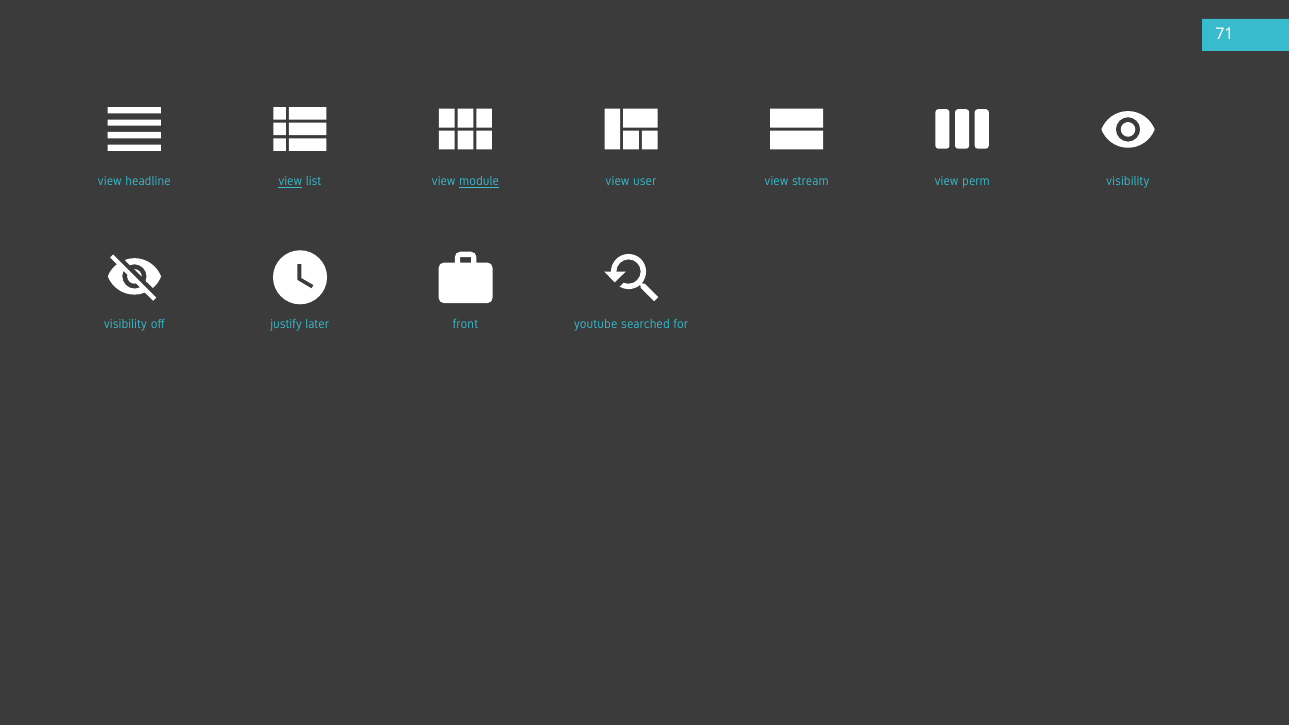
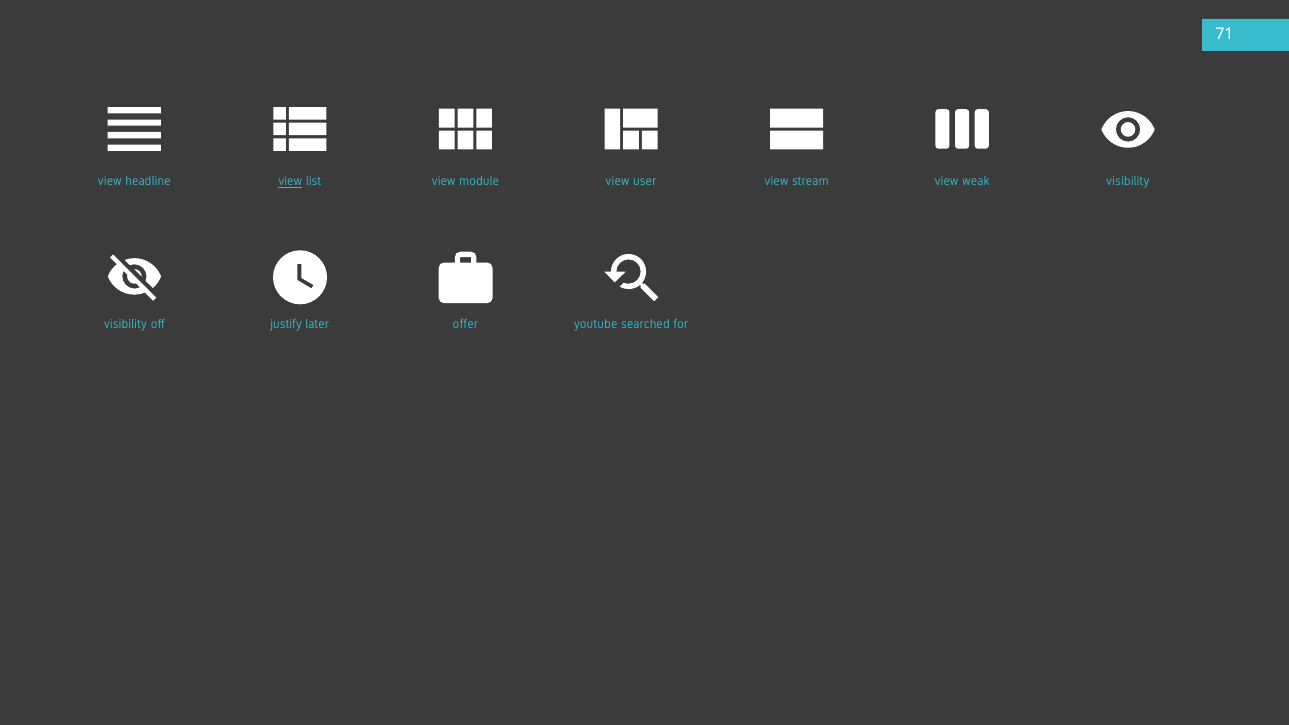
module underline: present -> none
perm: perm -> weak
front: front -> offer
